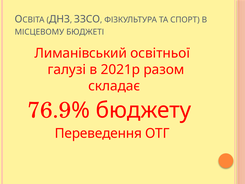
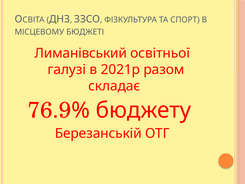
Переведення: Переведення -> Березанській
